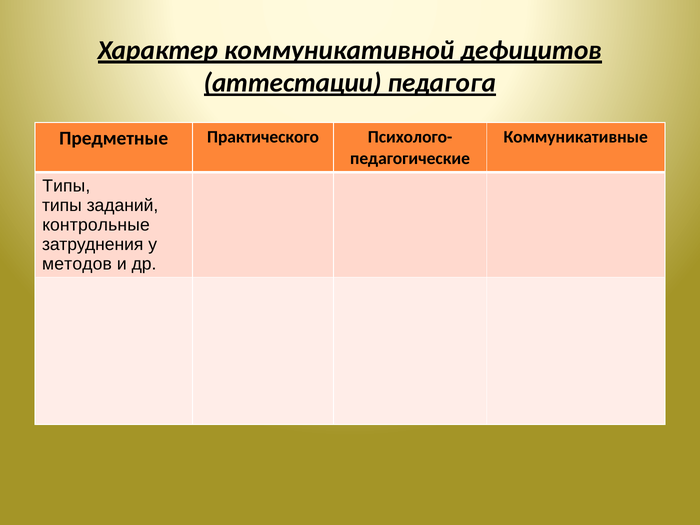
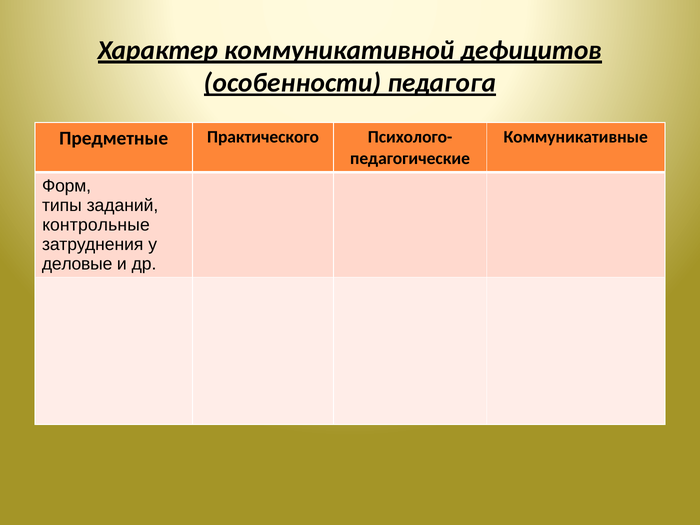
аттестации: аттестации -> особенности
Типы at (66, 186): Типы -> Форм
методов: методов -> деловые
